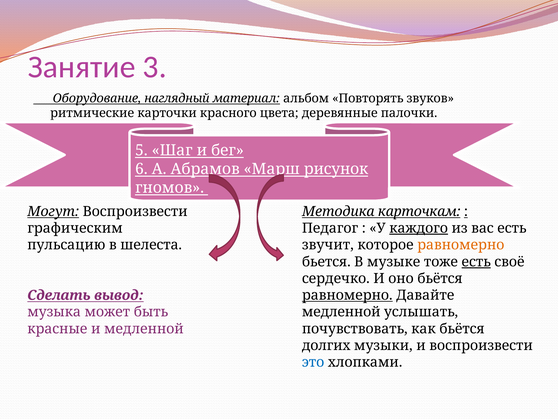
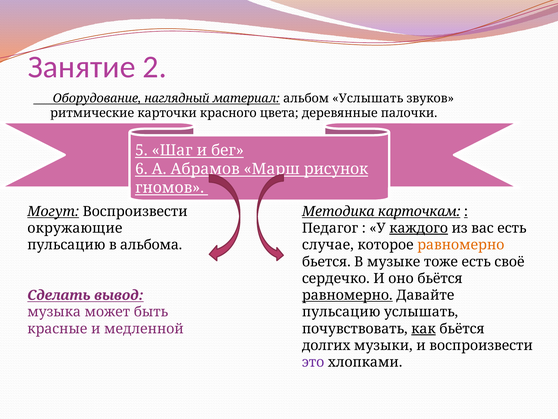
3: 3 -> 2
альбом Повторять: Повторять -> Услышать
графическим: графическим -> окружающие
шелеста: шелеста -> альбома
звучит: звучит -> случае
есть at (476, 261) underline: present -> none
медленной at (341, 312): медленной -> пульсацию
как underline: none -> present
это colour: blue -> purple
